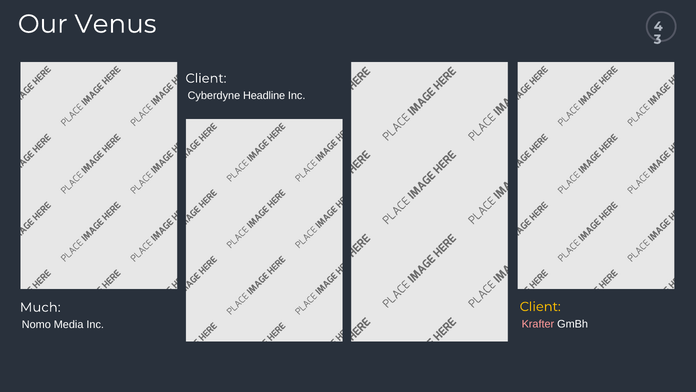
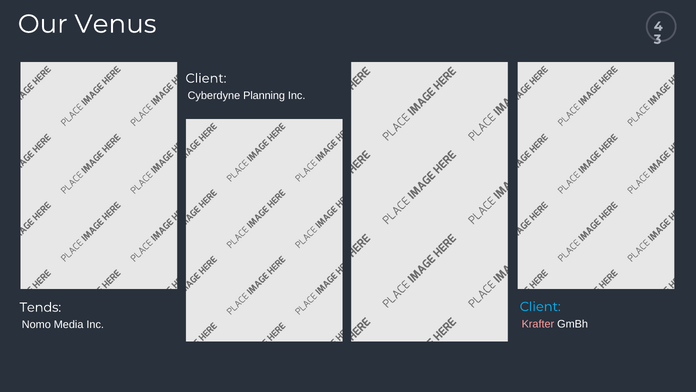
Headline: Headline -> Planning
Client at (540, 306) colour: yellow -> light blue
Much: Much -> Tends
